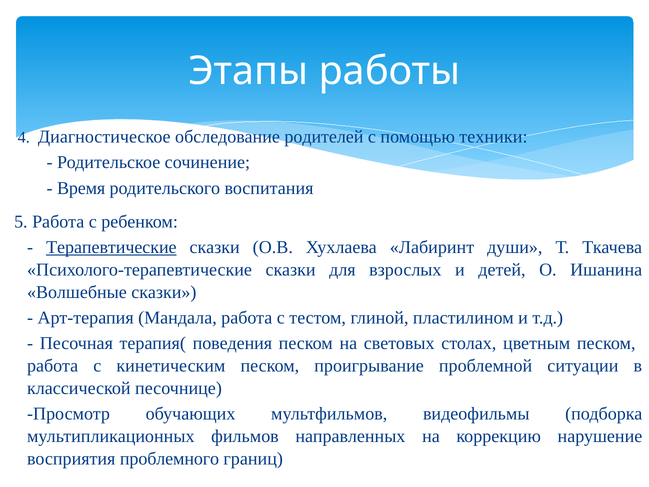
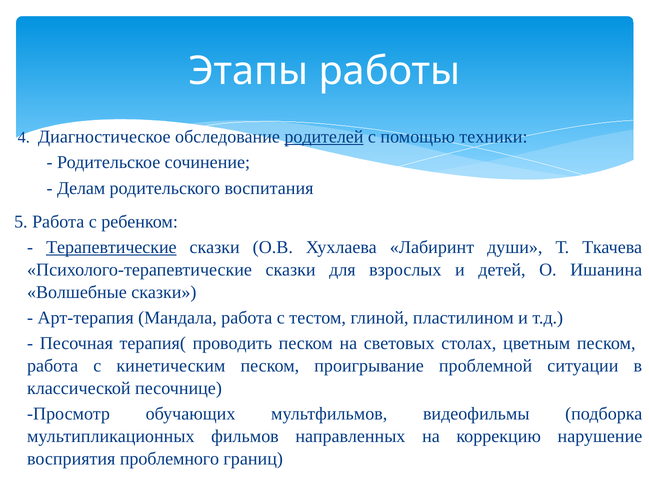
родителей underline: none -> present
Время: Время -> Делам
поведения: поведения -> проводить
